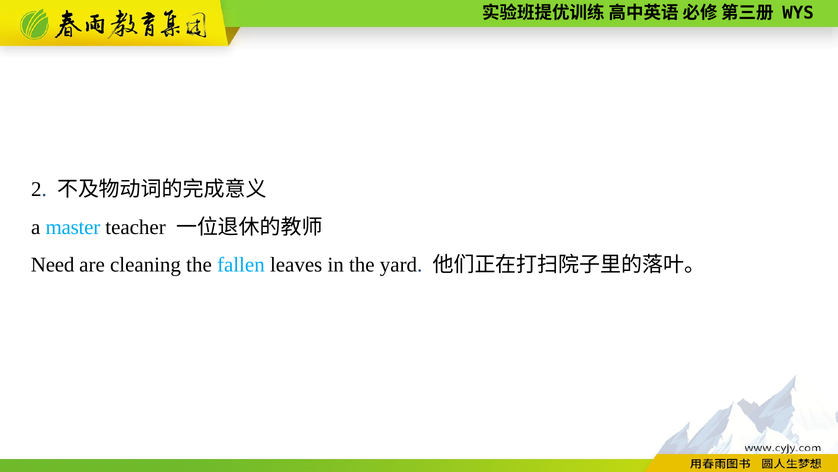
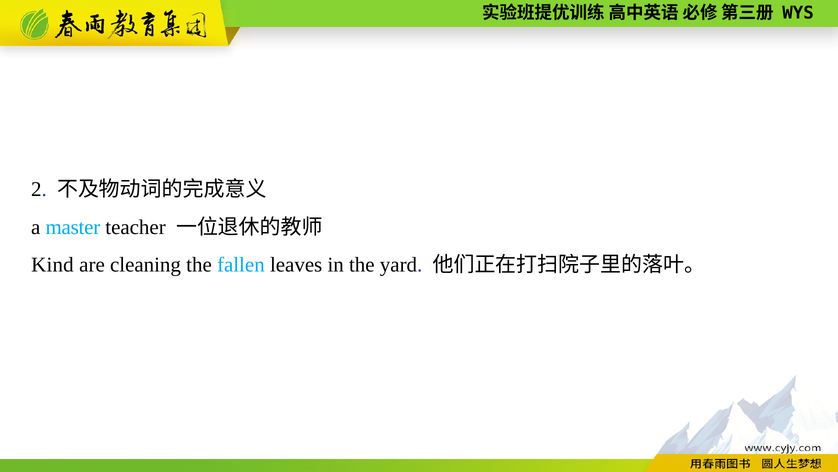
Need: Need -> Kind
